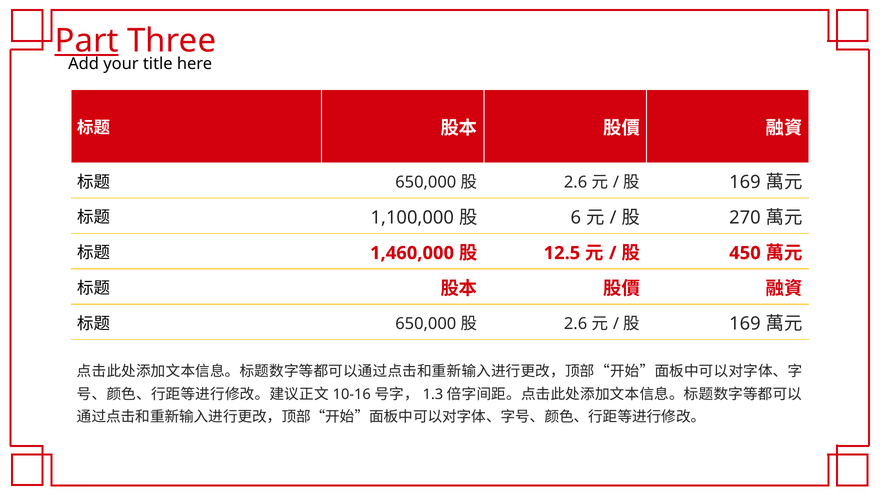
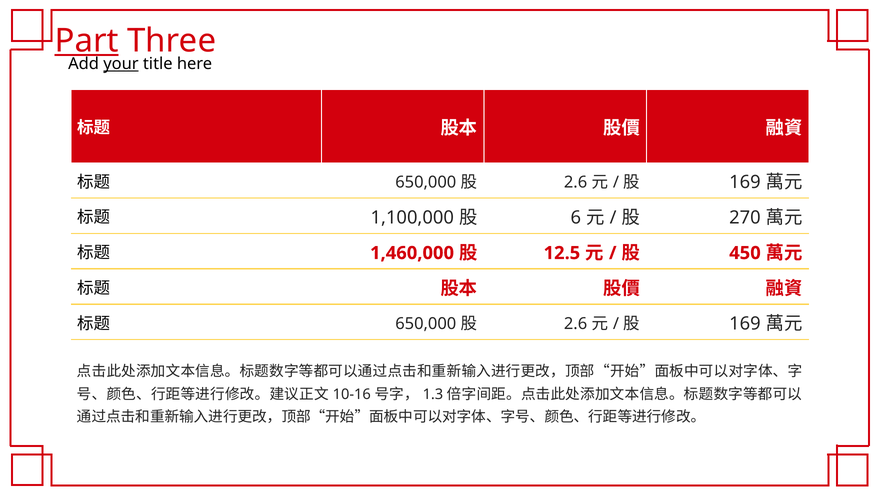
your underline: none -> present
